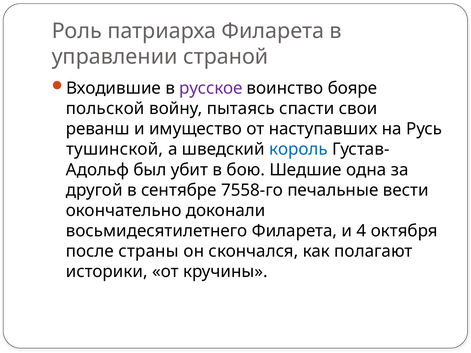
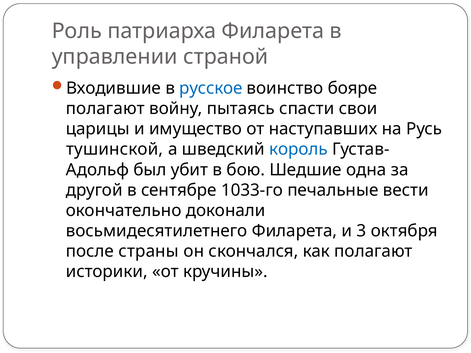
русское colour: purple -> blue
польской at (105, 109): польской -> полагают
реванш: реванш -> царицы
7558-го: 7558-го -> 1033-го
4: 4 -> 3
